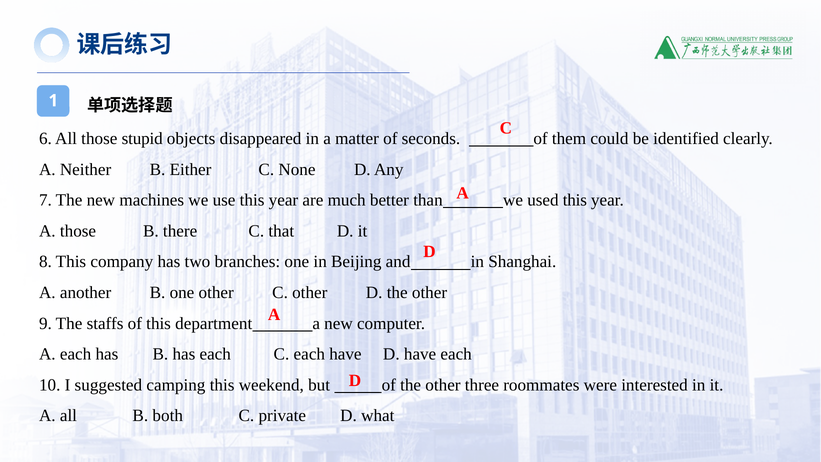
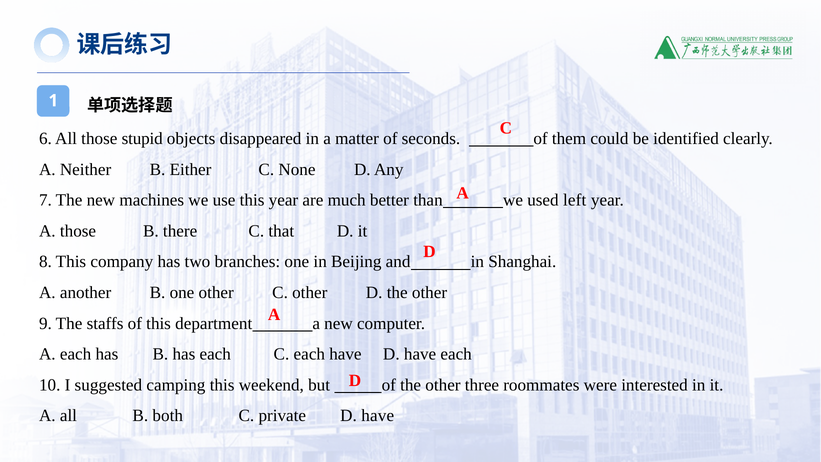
used this: this -> left
what at (378, 416): what -> have
